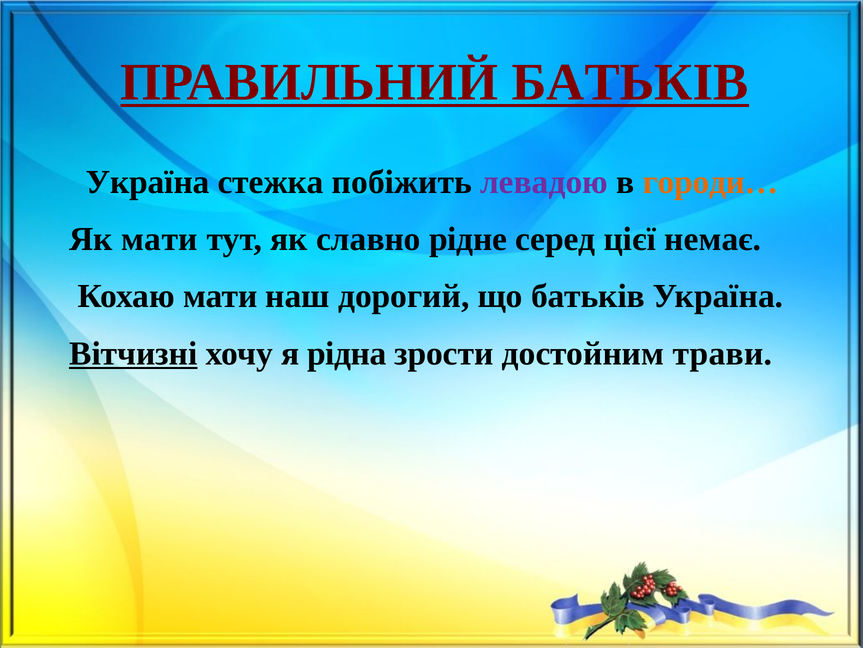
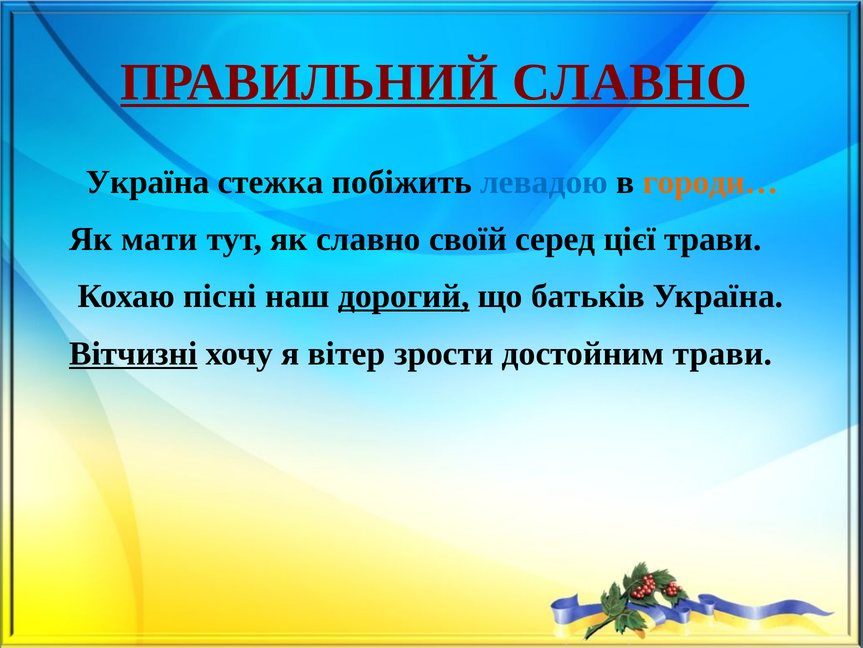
ПРАВИЛЬНИЙ БАТЬКІВ: БАТЬКІВ -> СЛАВНО
левадою colour: purple -> blue
рідне: рідне -> своїй
цієї немає: немає -> трави
Кохаю мати: мати -> пісні
дорогий underline: none -> present
рідна: рідна -> вітер
